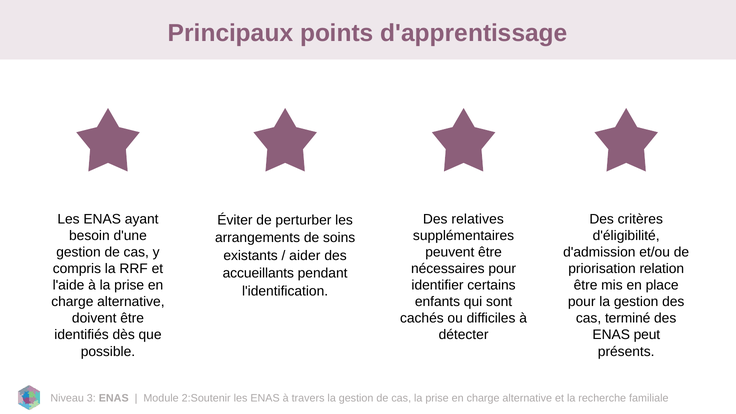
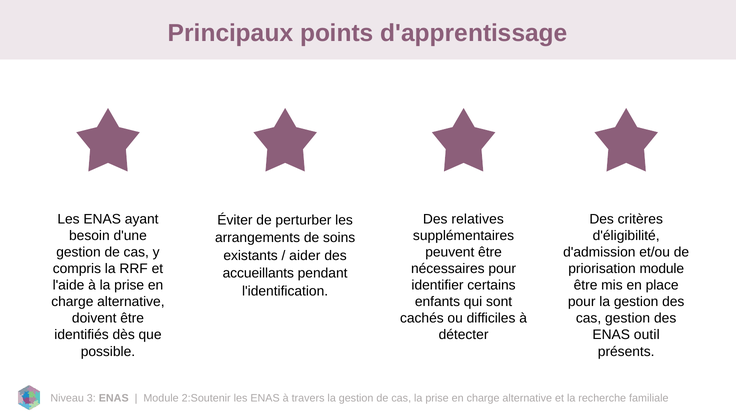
priorisation relation: relation -> module
cas terminé: terminé -> gestion
peut: peut -> outil
